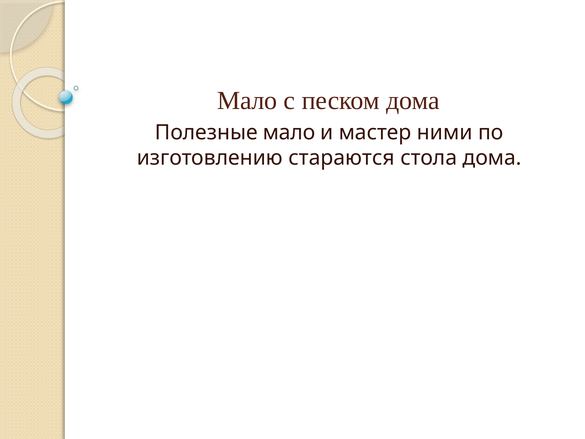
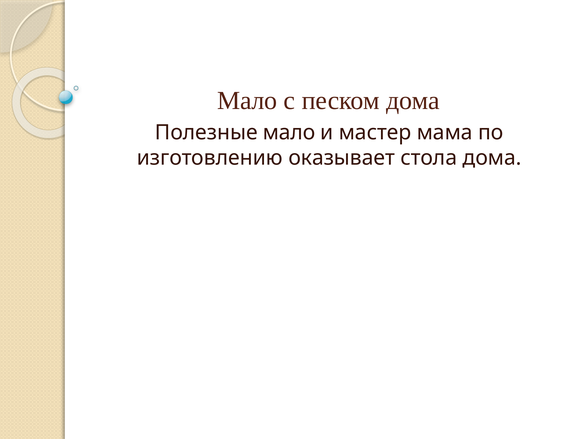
ними: ними -> мама
стараются: стараются -> оказывает
